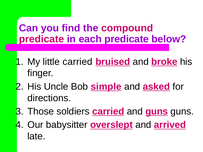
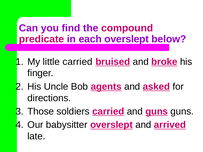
each predicate: predicate -> overslept
simple: simple -> agents
